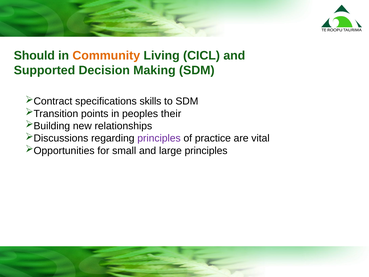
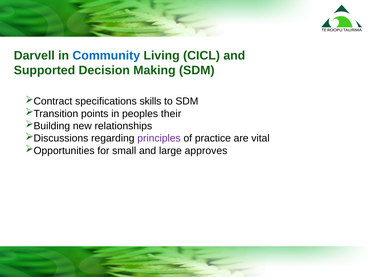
Should: Should -> Darvell
Community colour: orange -> blue
large principles: principles -> approves
